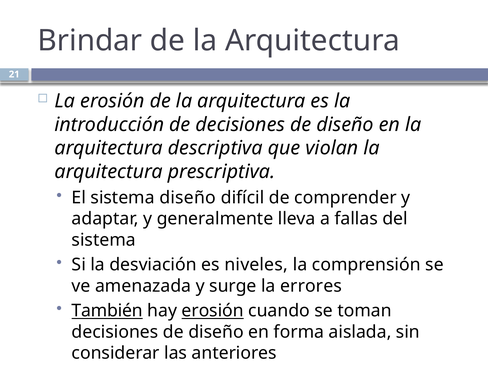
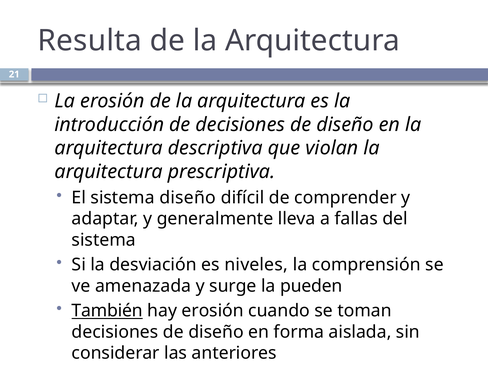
Brindar: Brindar -> Resulta
errores: errores -> pueden
erosión at (213, 311) underline: present -> none
